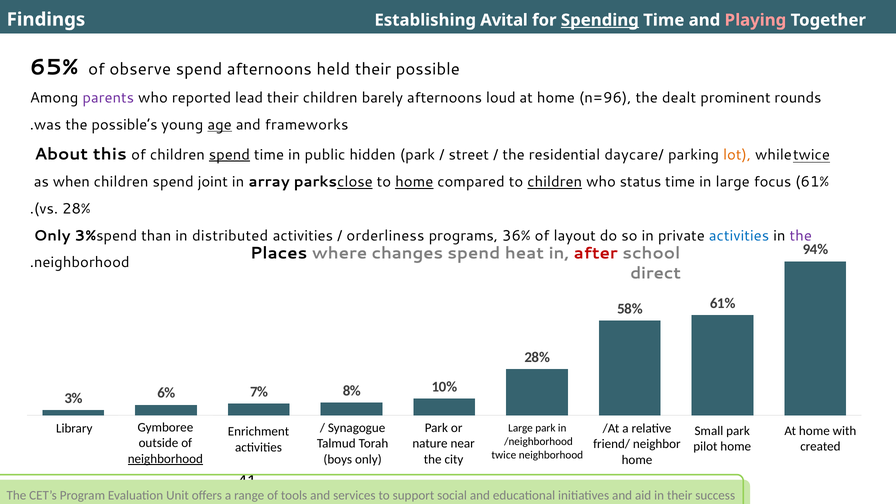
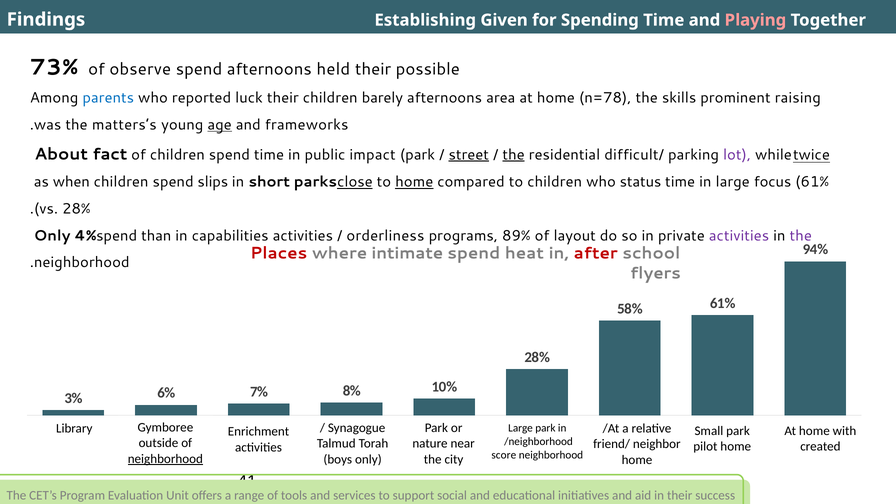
Avital: Avital -> Given
Spending underline: present -> none
65%: 65% -> 73%
parents colour: purple -> blue
lead: lead -> luck
loud: loud -> area
n=96: n=96 -> n=78
dealt: dealt -> skills
rounds: rounds -> raising
possible’s: possible’s -> matters’s
this: this -> fact
spend at (229, 155) underline: present -> none
hidden: hidden -> impact
street underline: none -> present
the at (514, 155) underline: none -> present
daycare/: daycare/ -> difficult/
lot colour: orange -> purple
joint: joint -> slips
array: array -> short
children at (555, 182) underline: present -> none
Only 3%: 3% -> 4%
distributed: distributed -> capabilities
36%: 36% -> 89%
activities at (739, 236) colour: blue -> purple
Places colour: black -> red
changes: changes -> intimate
direct: direct -> flyers
twice: twice -> score
